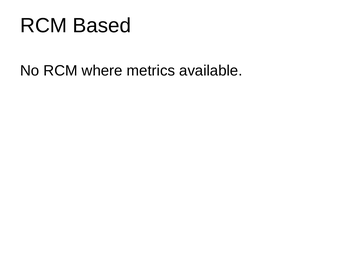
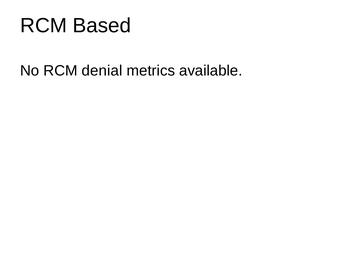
where: where -> denial
